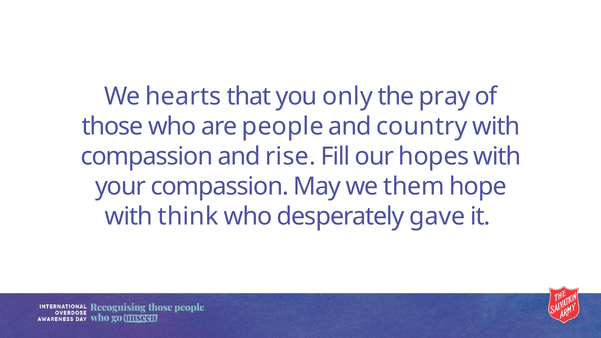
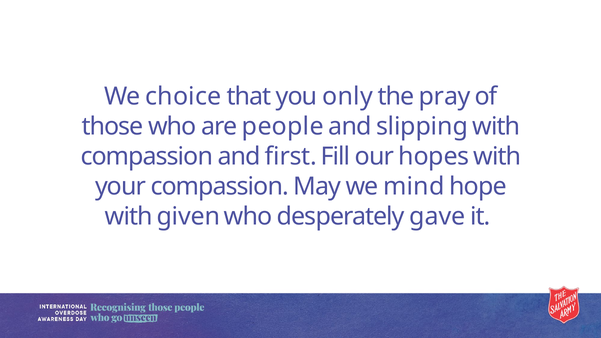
hearts: hearts -> choice
country: country -> slipping
rise: rise -> first
them: them -> mind
think: think -> given
